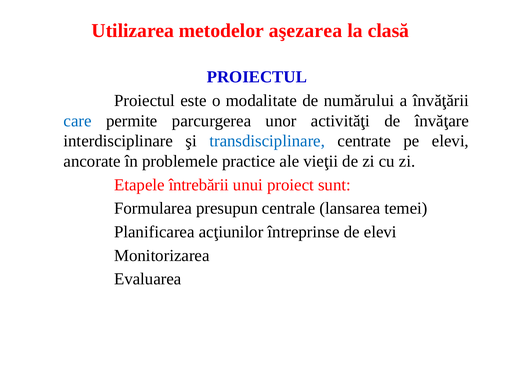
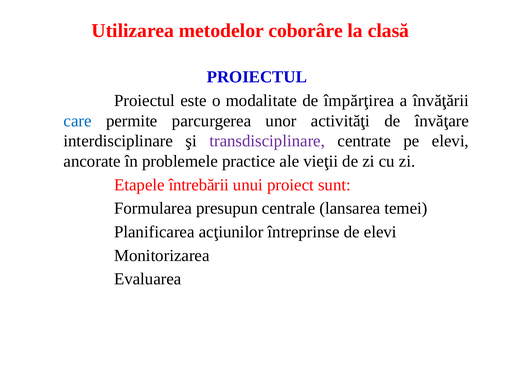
aşezarea: aşezarea -> coborâre
numărului: numărului -> împărţirea
transdisciplinare colour: blue -> purple
